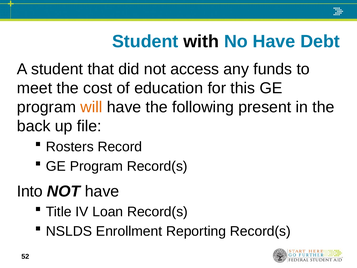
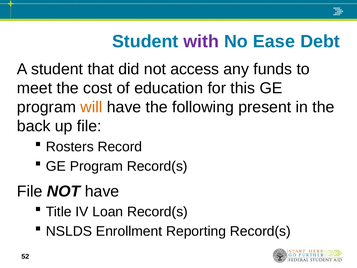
with colour: black -> purple
No Have: Have -> Ease
Into at (30, 191): Into -> File
